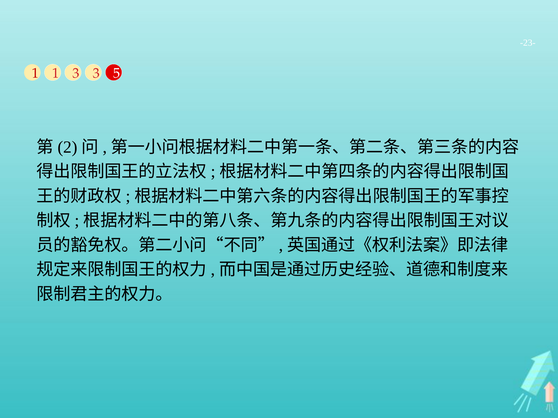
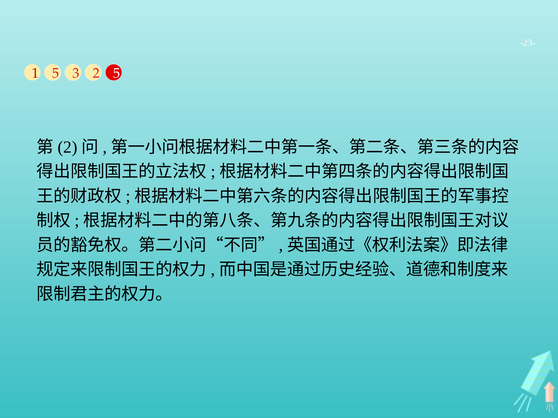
1 1: 1 -> 5
3 3: 3 -> 2
